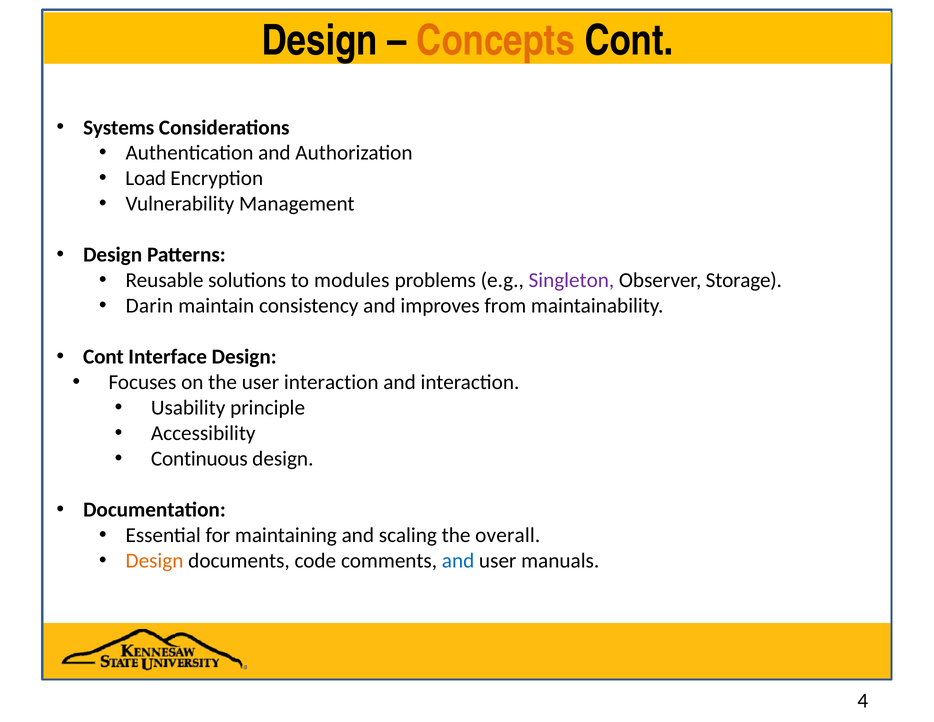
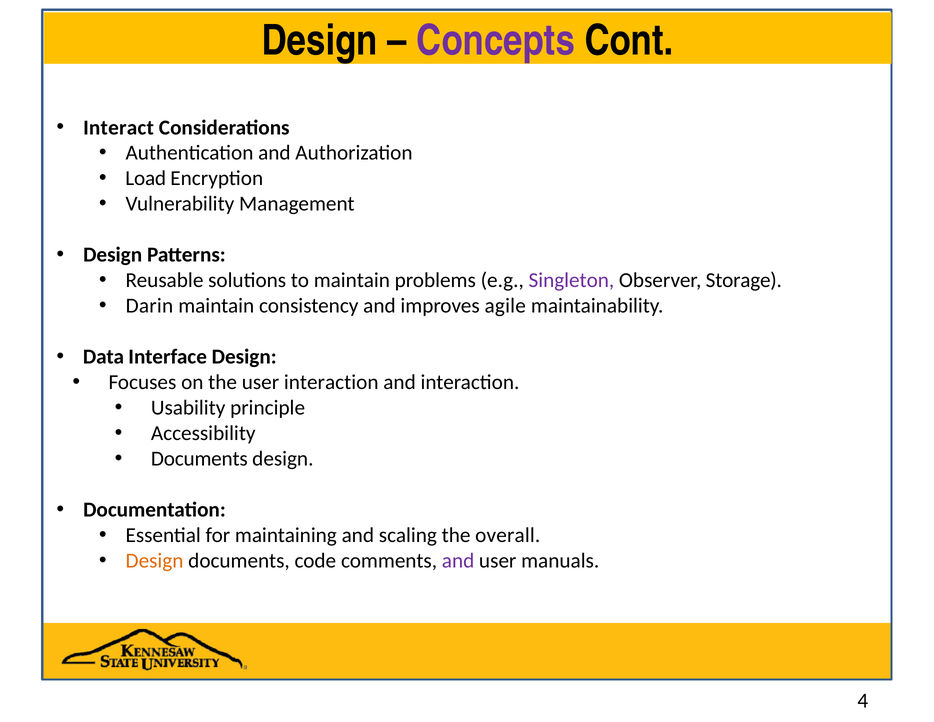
Concepts colour: orange -> purple
Systems: Systems -> Interact
to modules: modules -> maintain
from: from -> agile
Cont at (103, 357): Cont -> Data
Continuous at (199, 459): Continuous -> Documents
and at (458, 560) colour: blue -> purple
